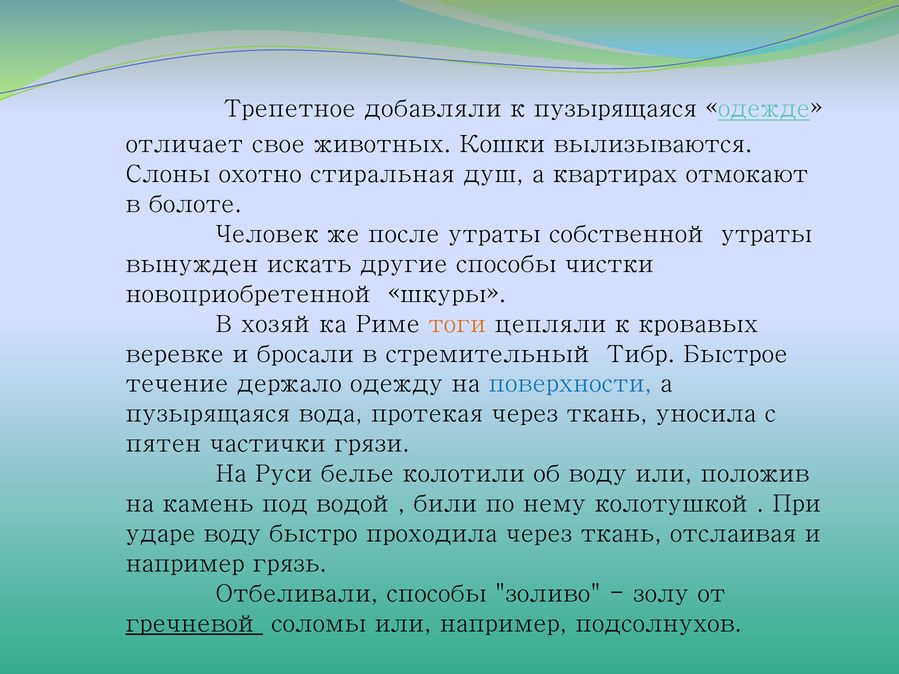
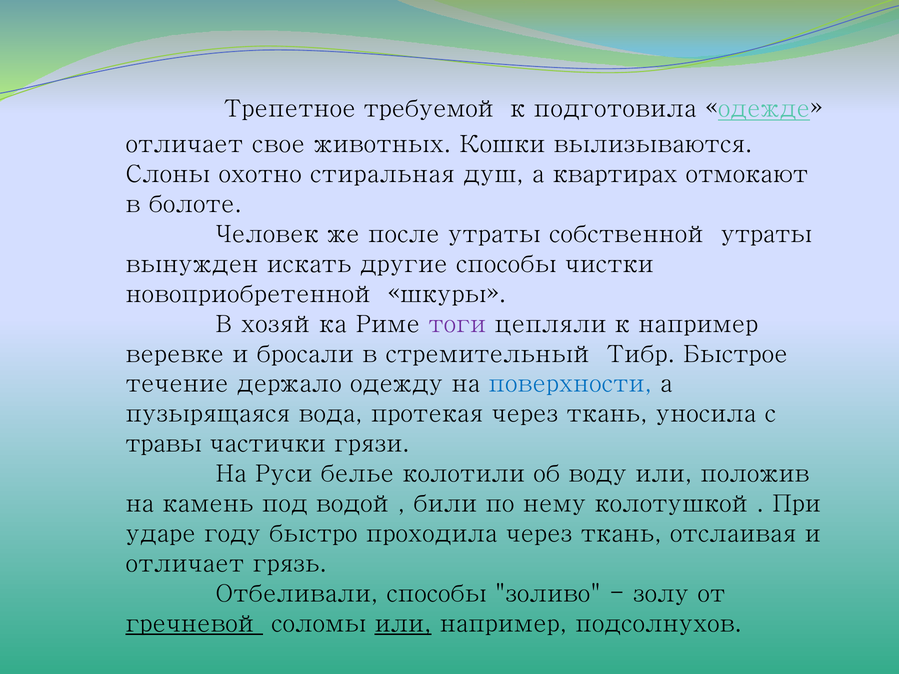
добавляли: добавляли -> требуемой
к пузырящаяся: пузырящаяся -> подготовила
тоги colour: orange -> purple
к кровавых: кровавых -> например
пятен: пятен -> травы
ударе воду: воду -> году
например at (185, 564): например -> отличает
или at (403, 624) underline: none -> present
